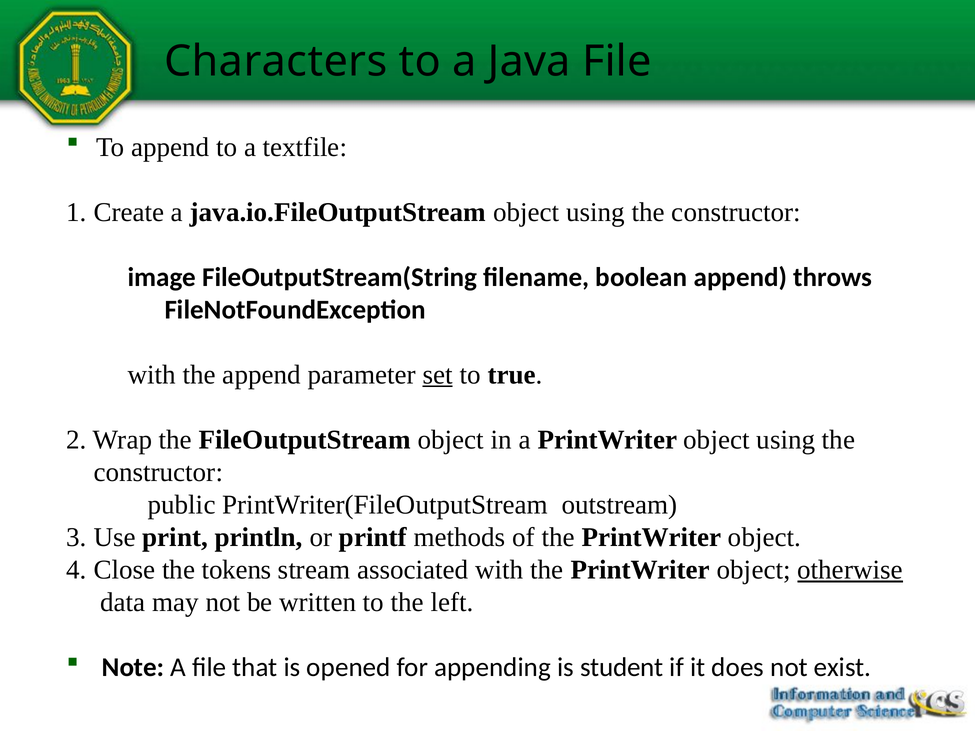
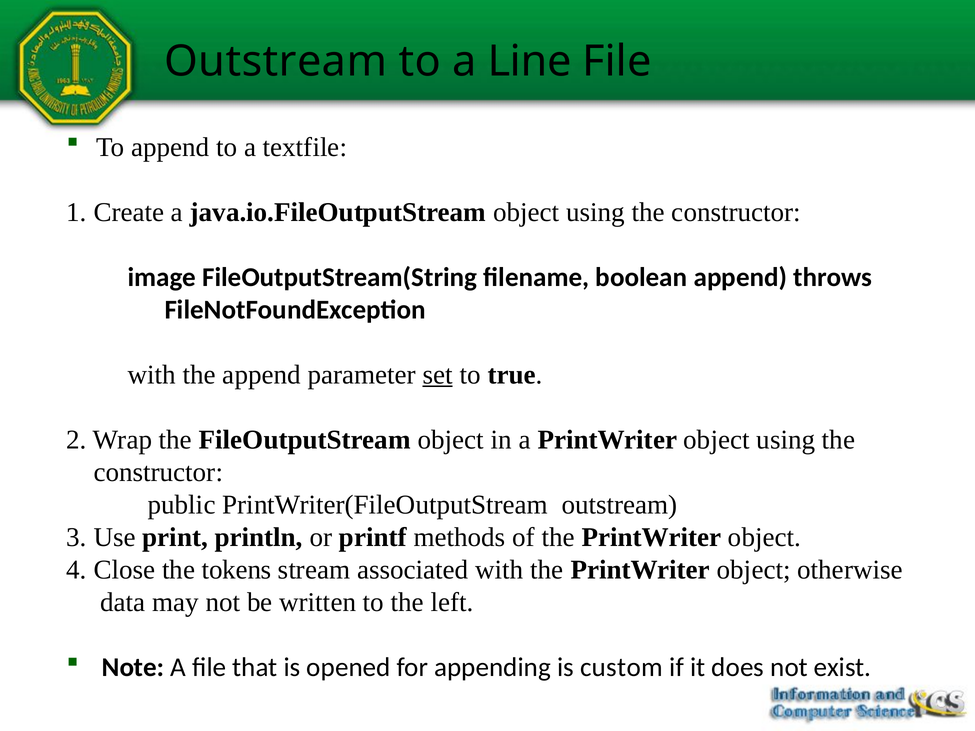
Characters at (276, 61): Characters -> Outstream
Java: Java -> Line
otherwise underline: present -> none
student: student -> custom
